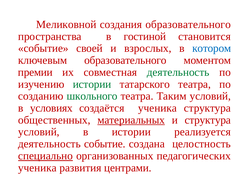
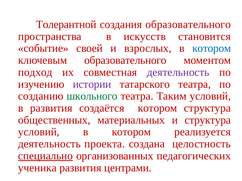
Меликовной: Меликовной -> Толерантной
гостиной: гостиной -> искусств
премии: премии -> подход
деятельность at (178, 72) colour: green -> purple
истории at (92, 84) colour: green -> purple
в условиях: условиях -> развития
создаётся ученика: ученика -> котором
материальных underline: present -> none
условий в истории: истории -> котором
деятельность событие: событие -> проекта
